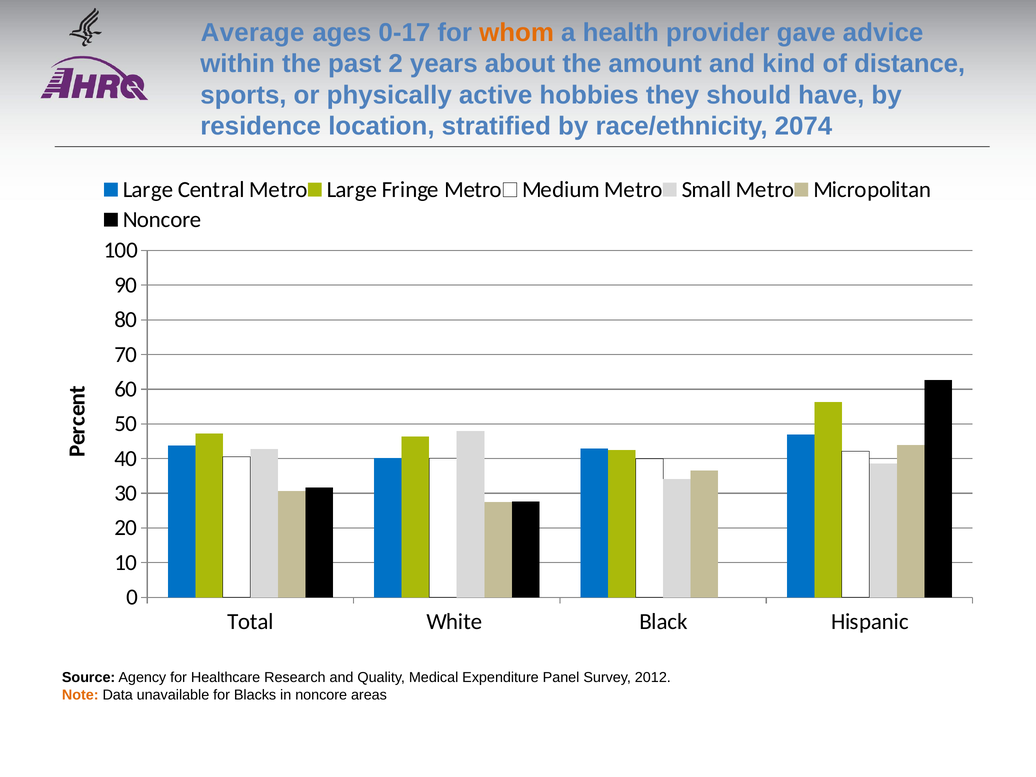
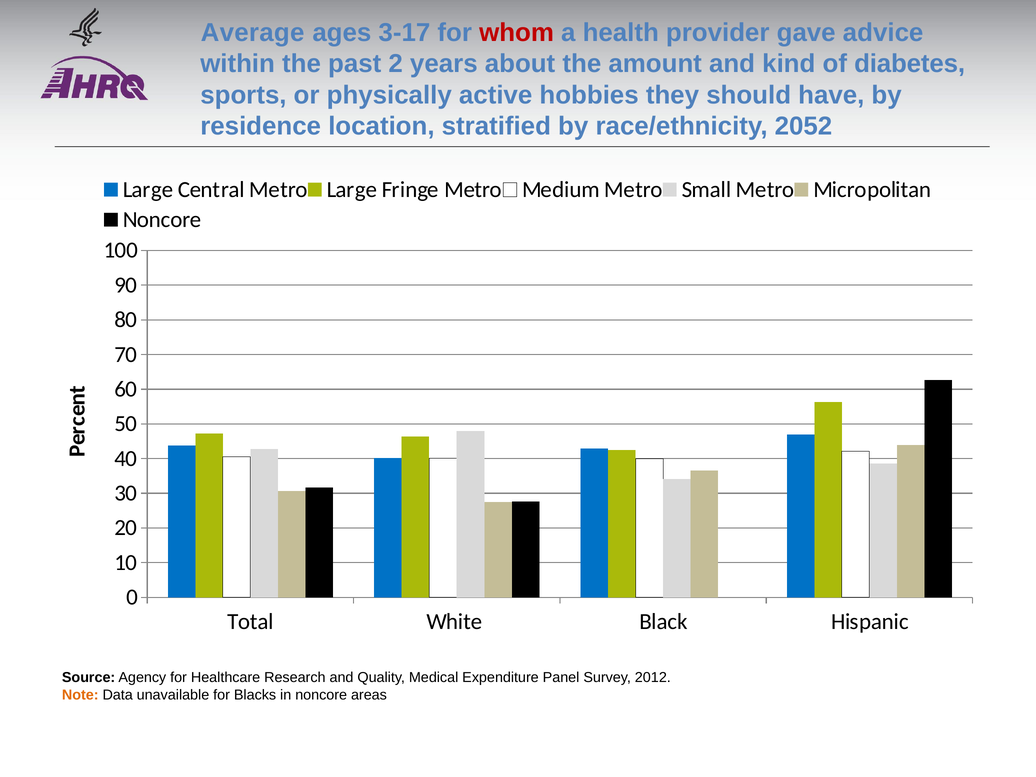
0-17: 0-17 -> 3-17
whom colour: orange -> red
distance: distance -> diabetes
2074: 2074 -> 2052
